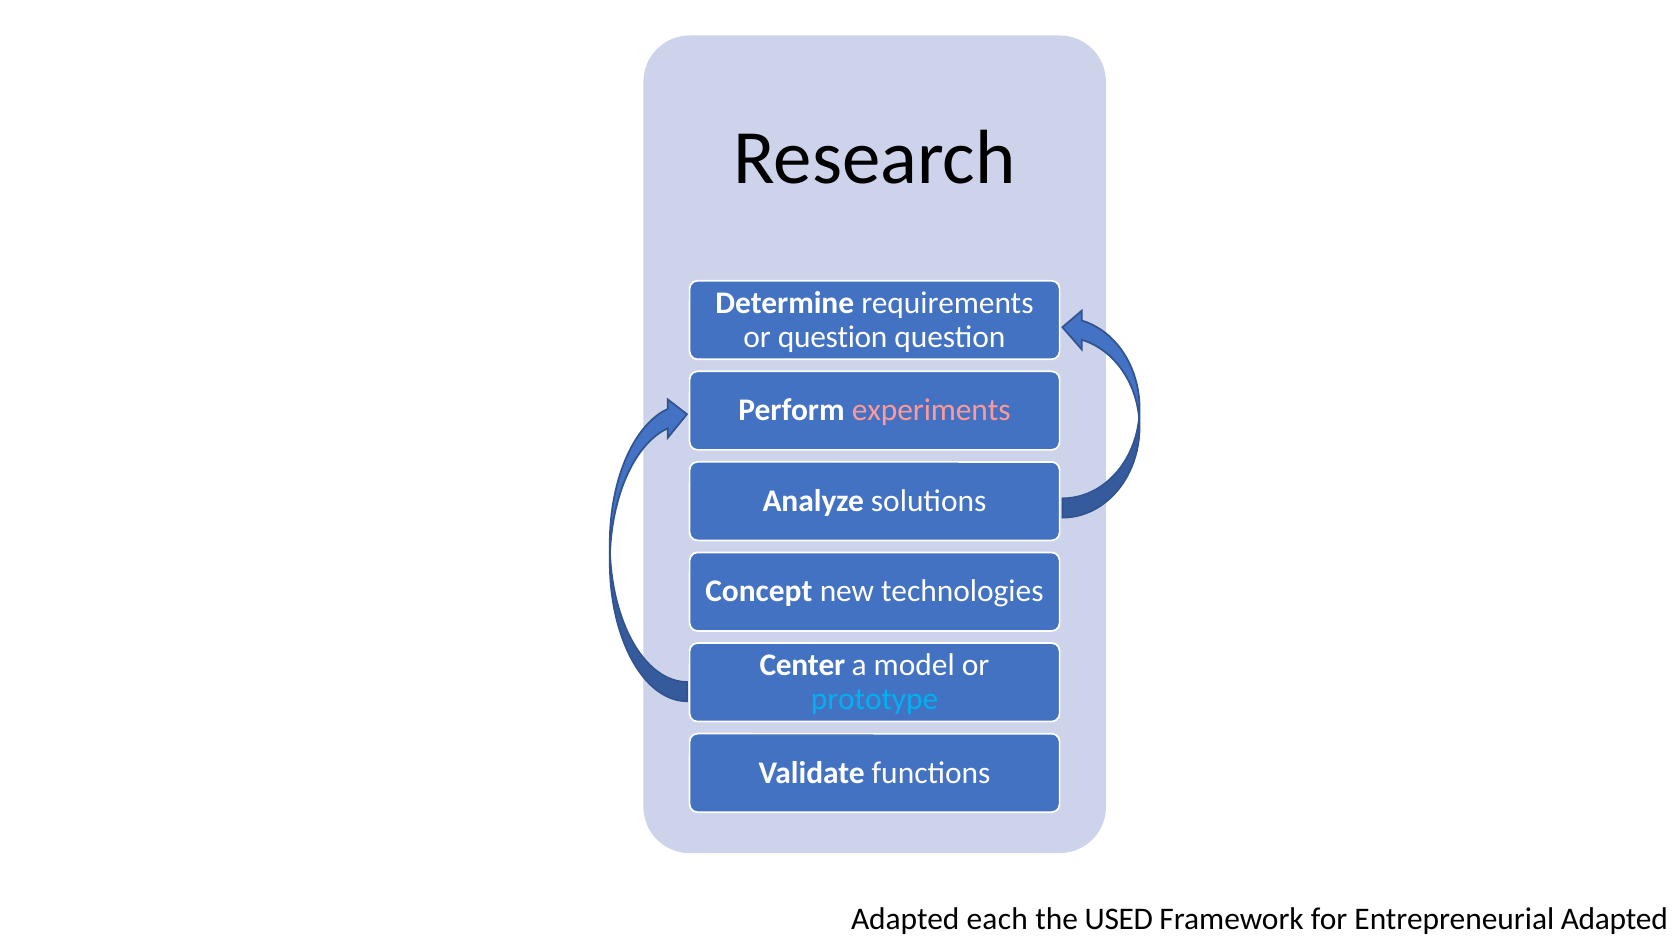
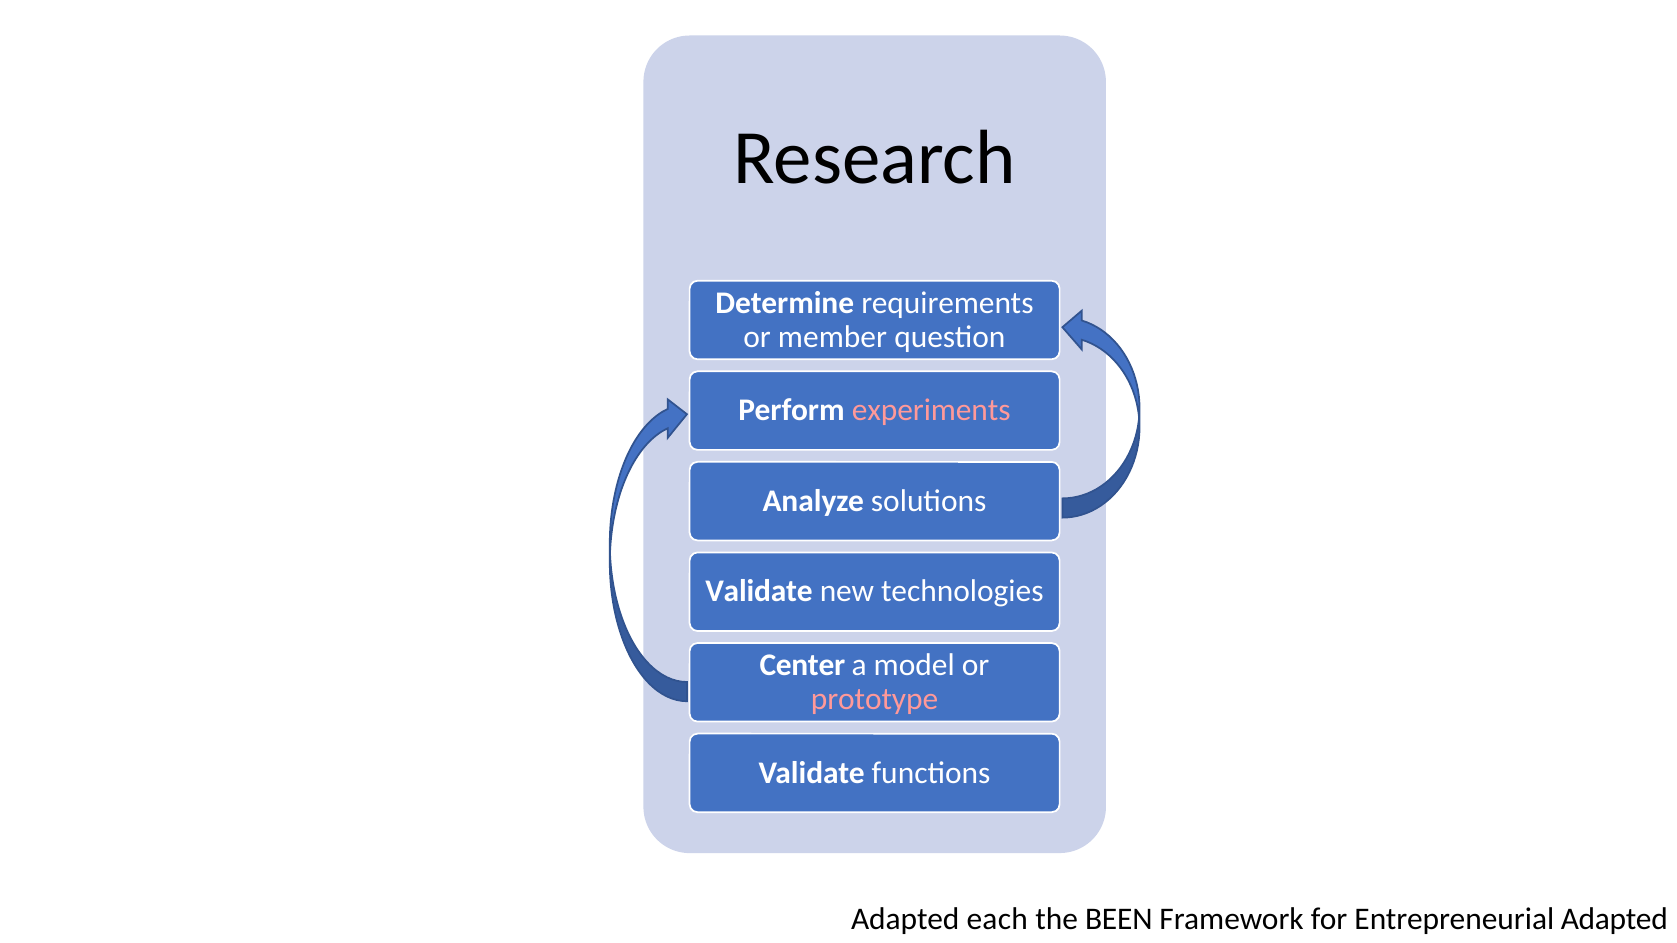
or question: question -> member
Concept at (759, 592): Concept -> Validate
prototype colour: light blue -> pink
USED: USED -> BEEN
